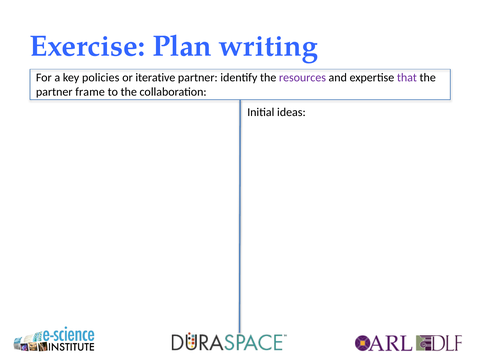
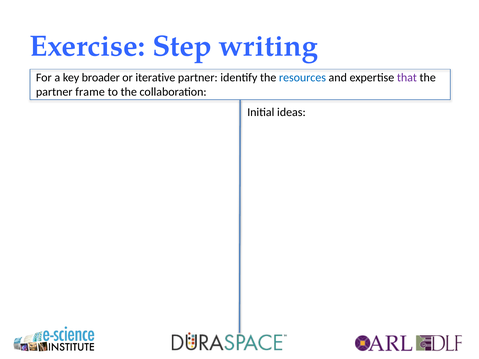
Plan: Plan -> Step
policies: policies -> broader
resources colour: purple -> blue
